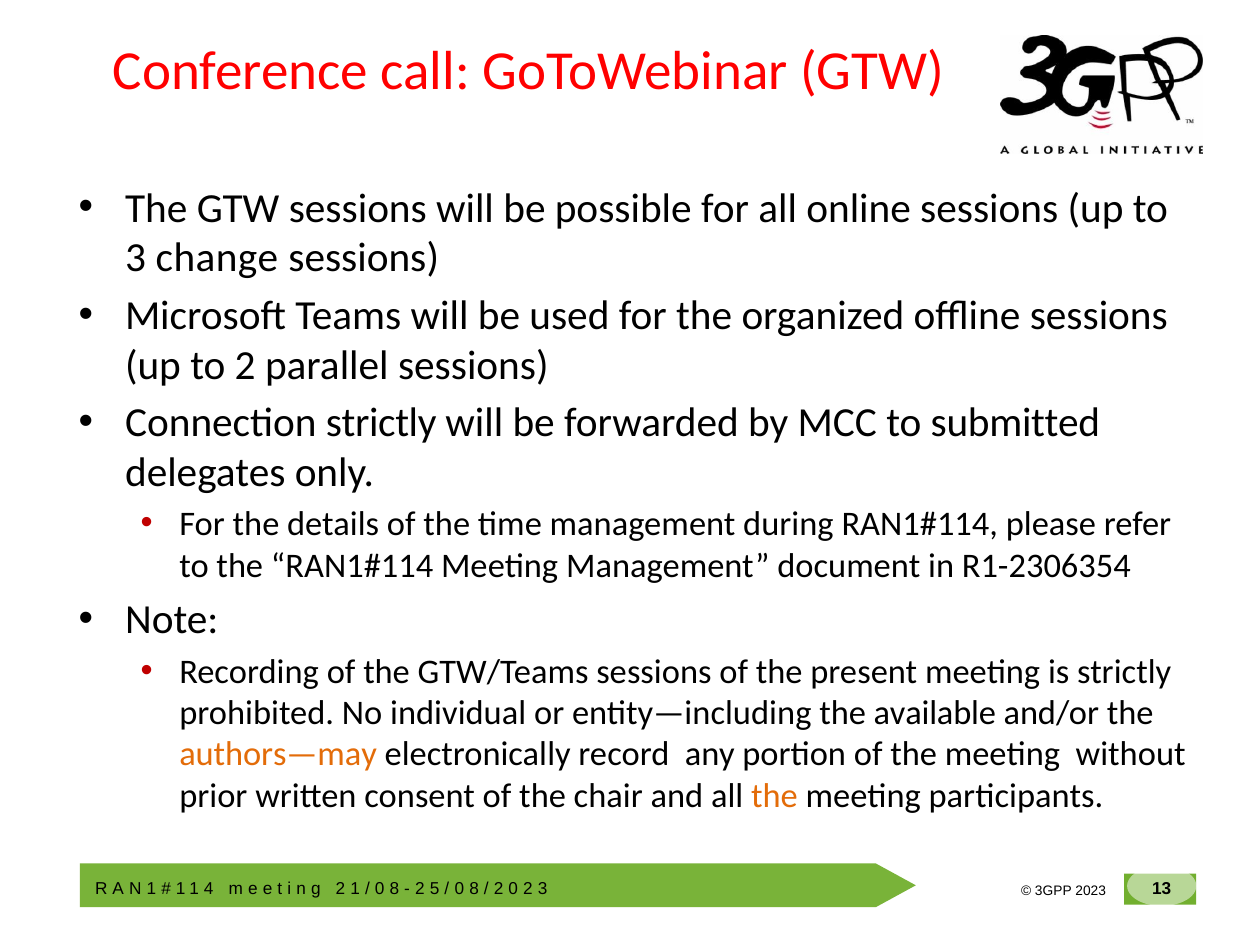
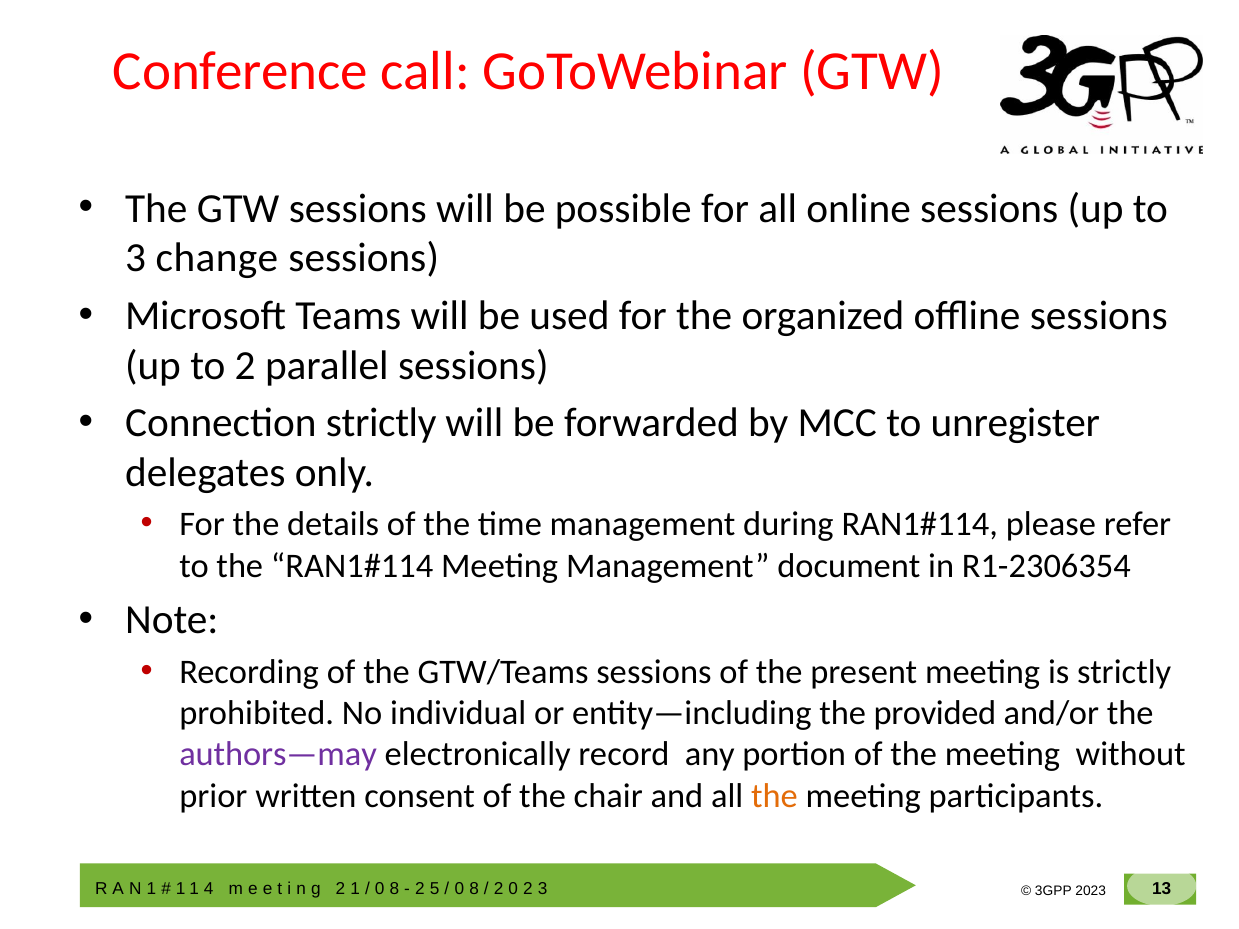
submitted: submitted -> unregister
available: available -> provided
authors—may colour: orange -> purple
